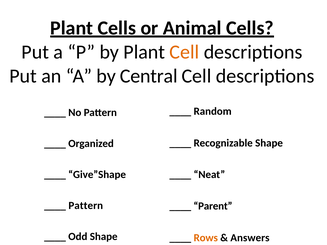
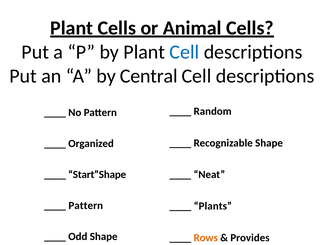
Cell at (184, 52) colour: orange -> blue
Give”Shape: Give”Shape -> Start”Shape
Parent: Parent -> Plants
Answers: Answers -> Provides
